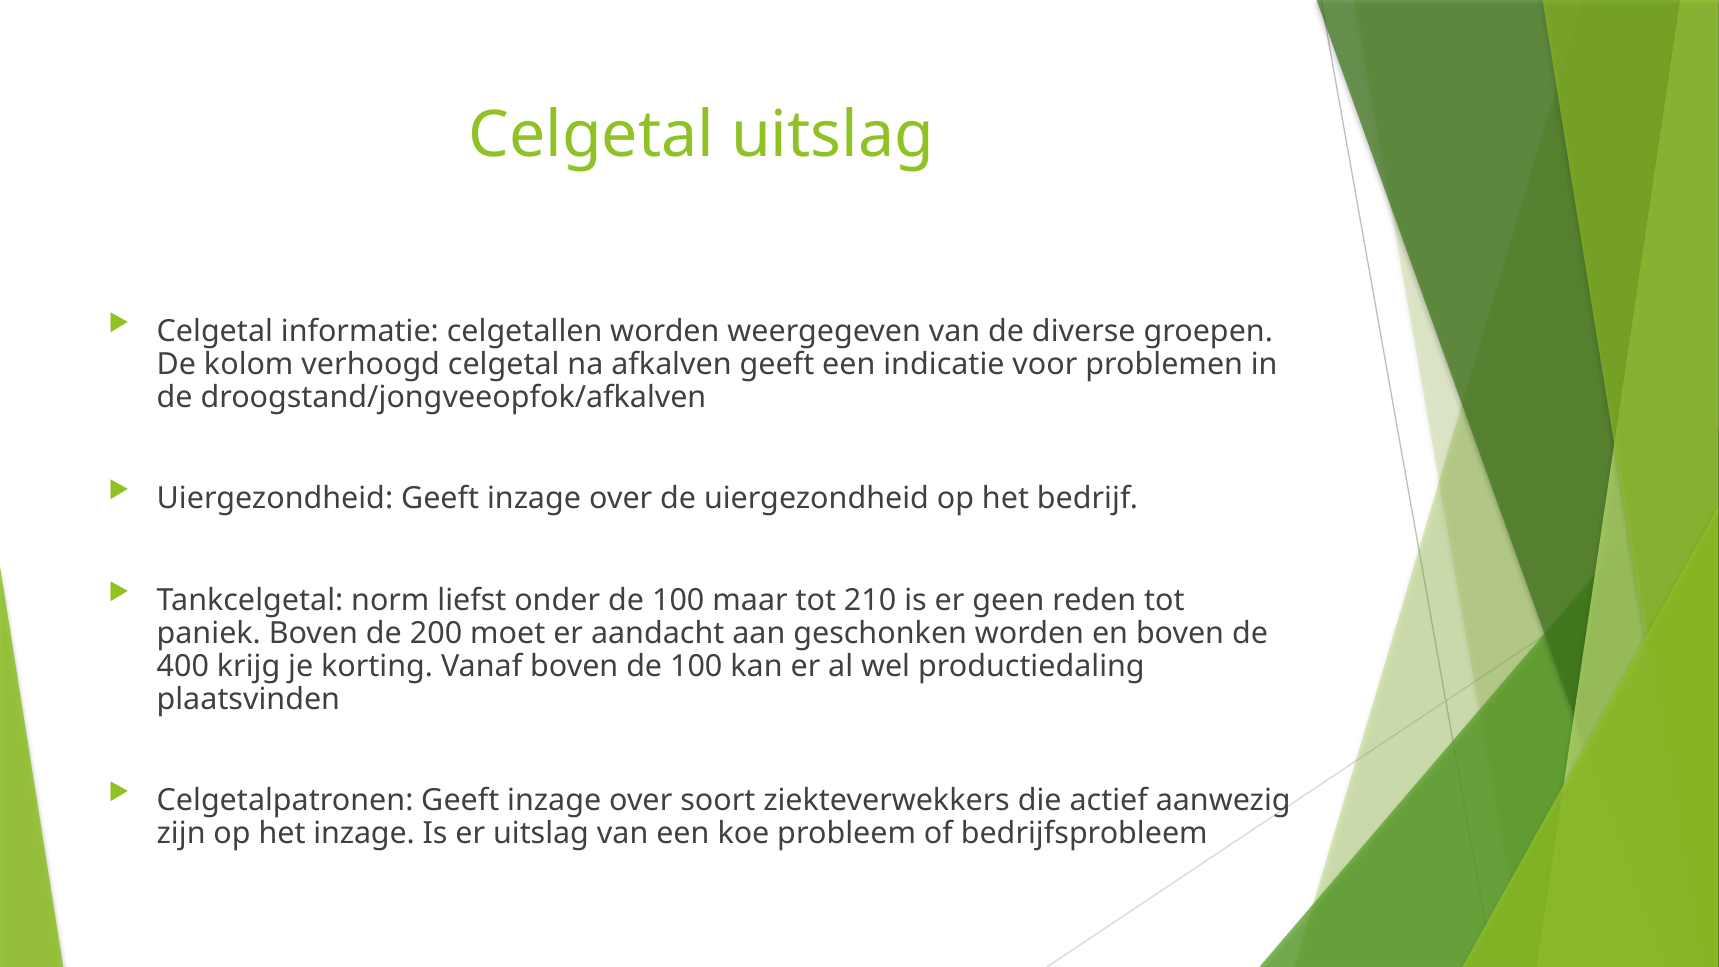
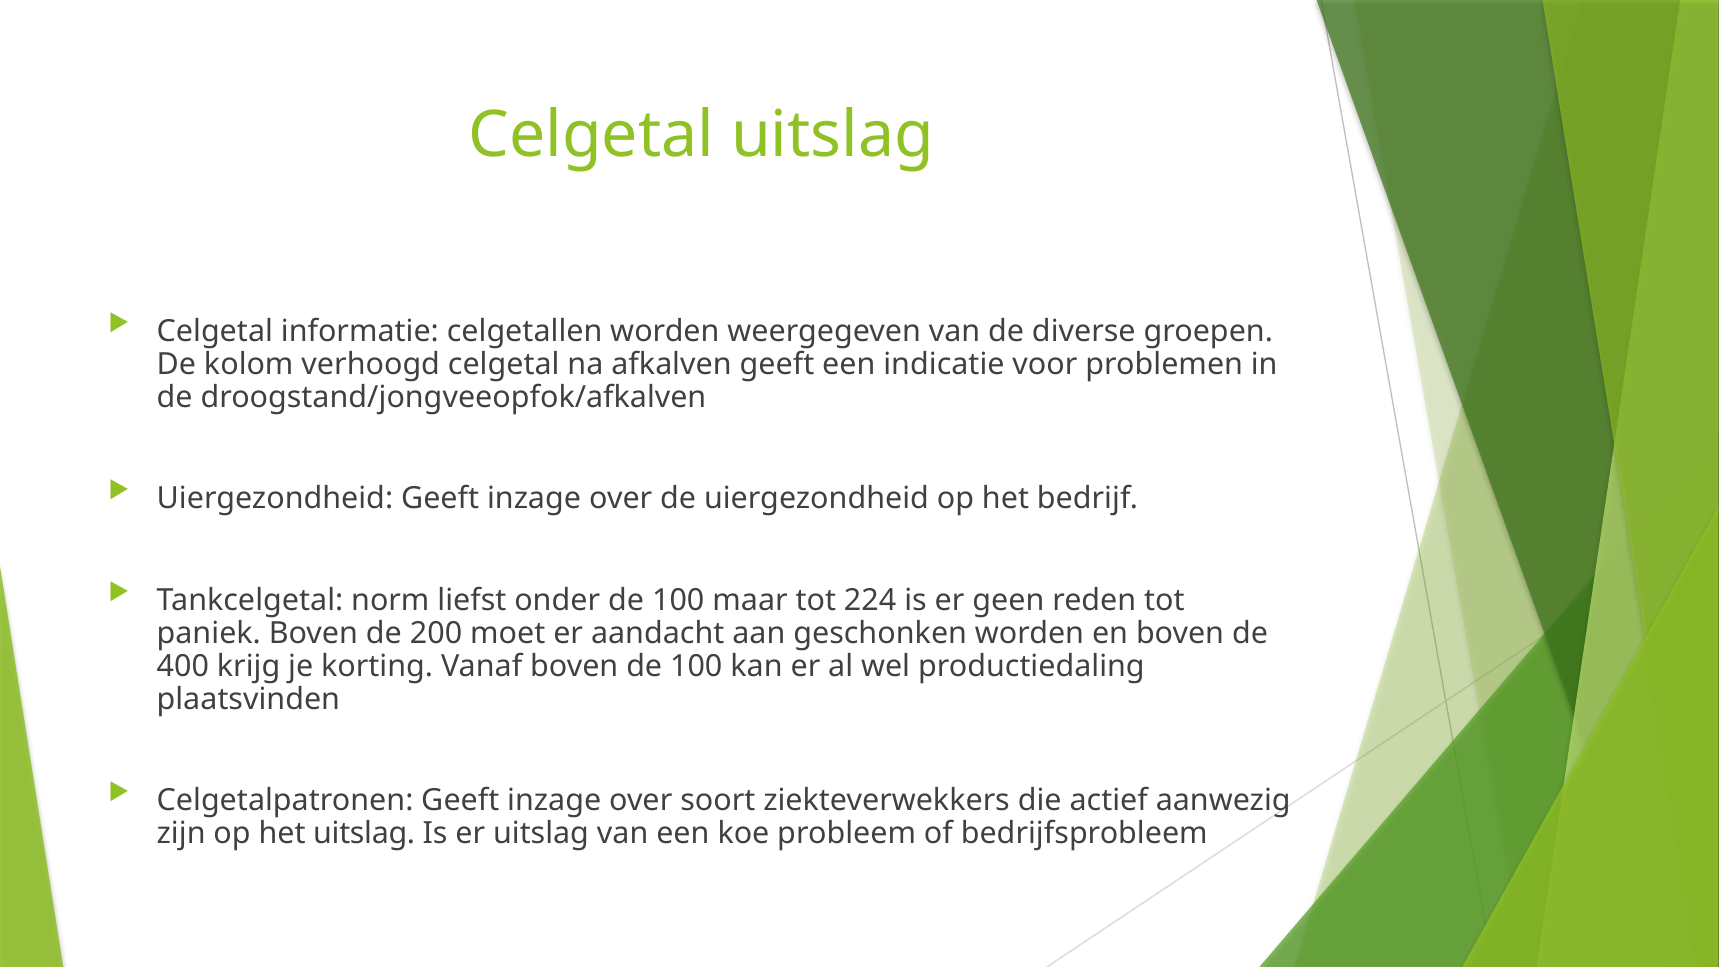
210: 210 -> 224
het inzage: inzage -> uitslag
